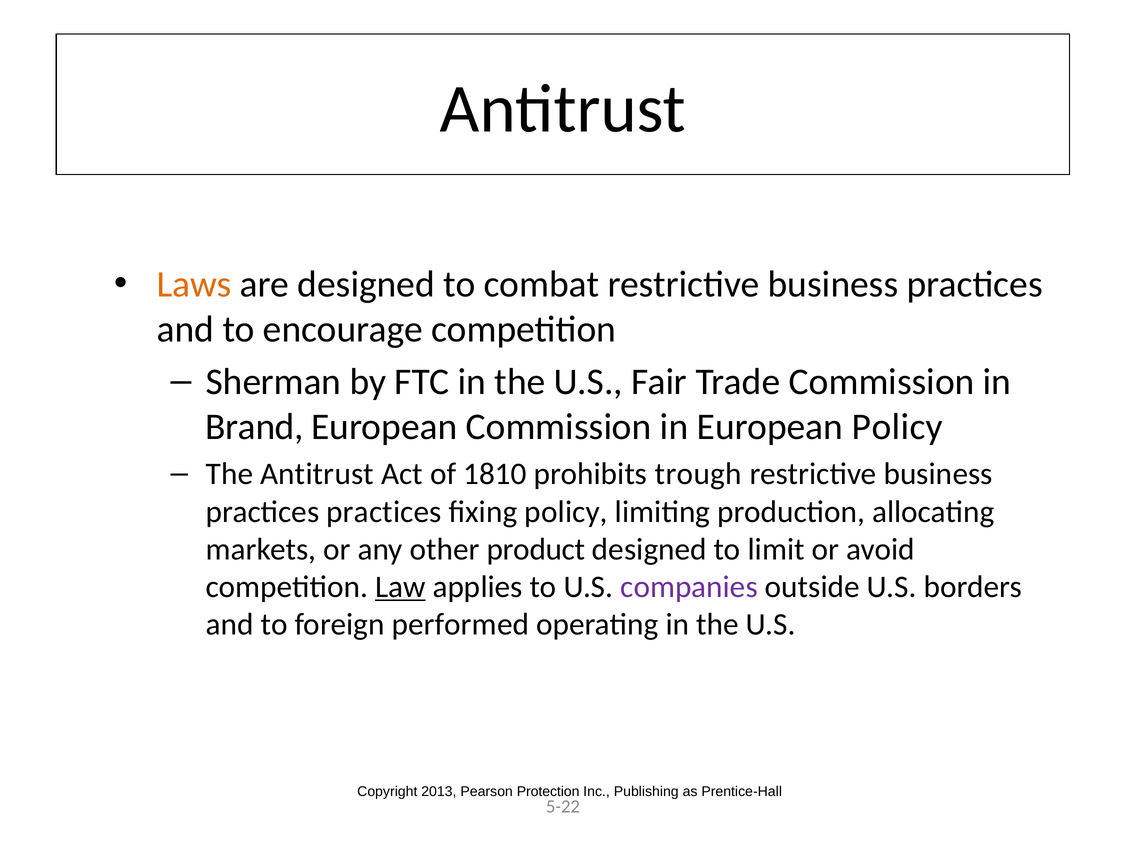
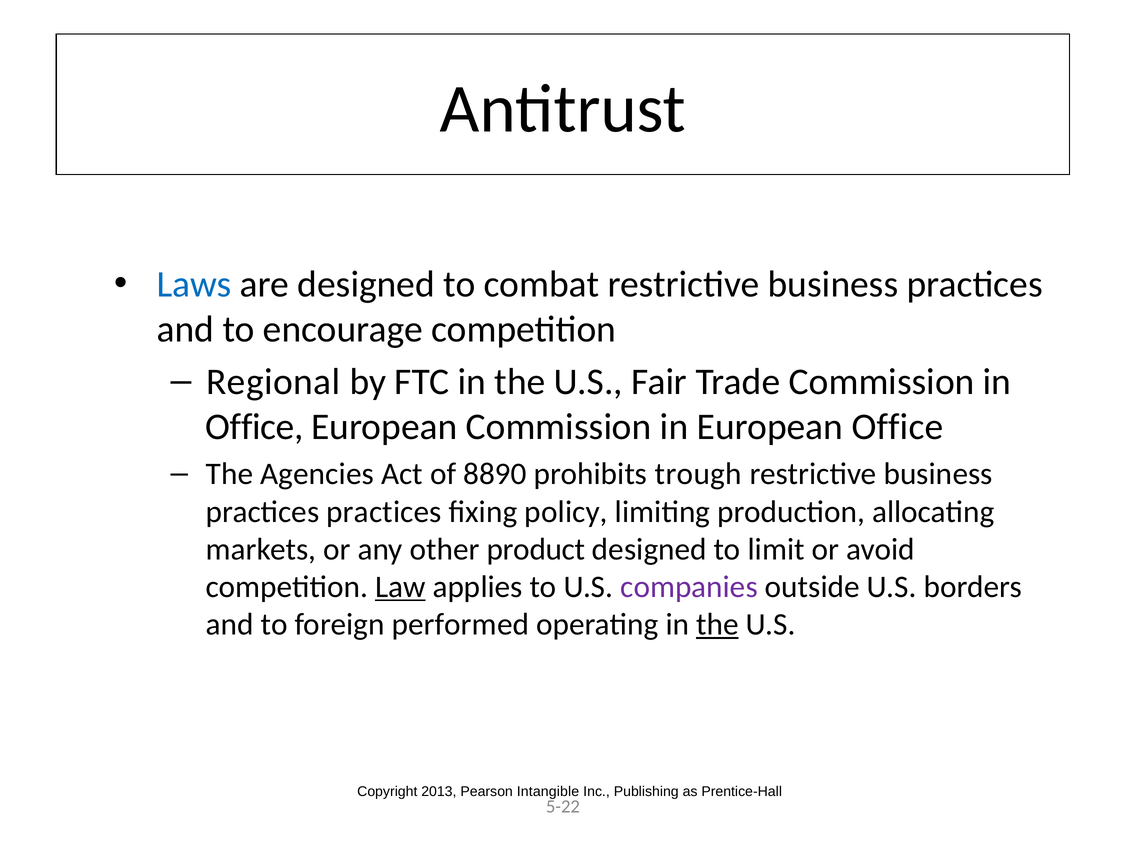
Laws colour: orange -> blue
Sherman: Sherman -> Regional
Brand at (254, 427): Brand -> Office
European Policy: Policy -> Office
The Antitrust: Antitrust -> Agencies
1810: 1810 -> 8890
the at (717, 624) underline: none -> present
Protection: Protection -> Intangible
